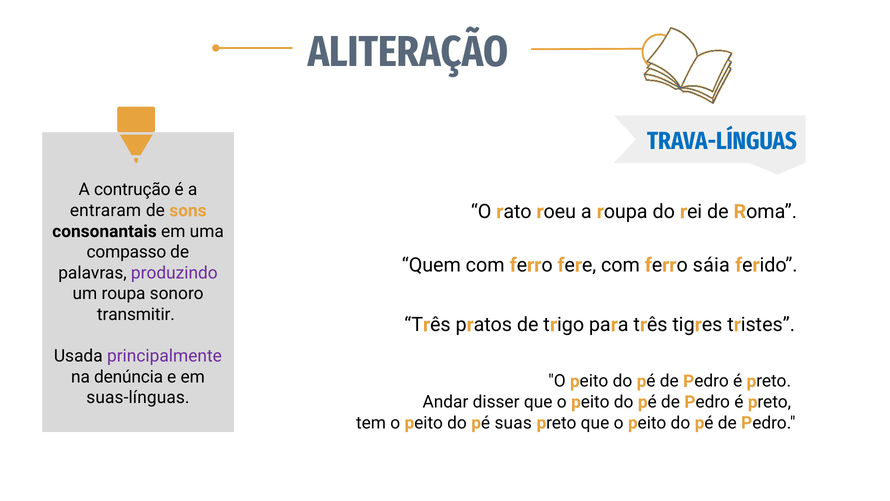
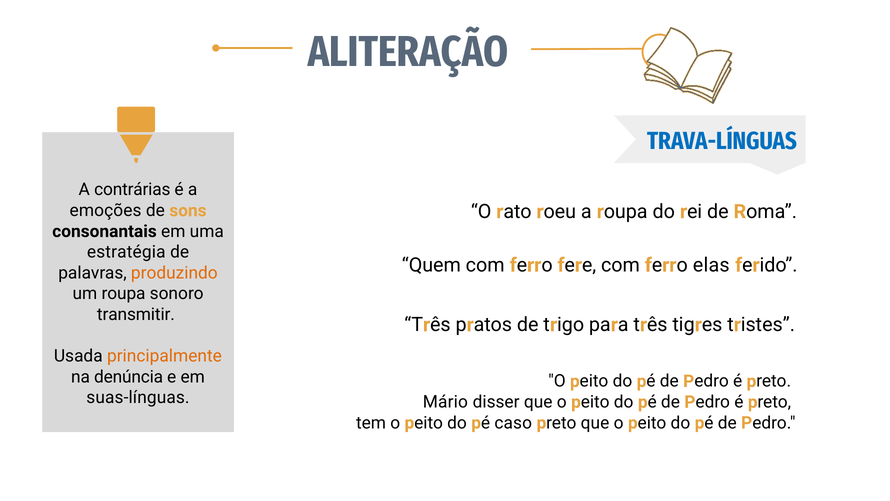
contrução: contrução -> contrárias
entraram: entraram -> emoções
compasso: compasso -> estratégia
sáia: sáia -> elas
produzindo colour: purple -> orange
principalmente colour: purple -> orange
Andar: Andar -> Mário
suas: suas -> caso
